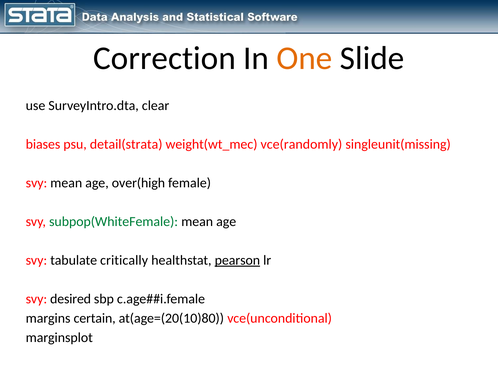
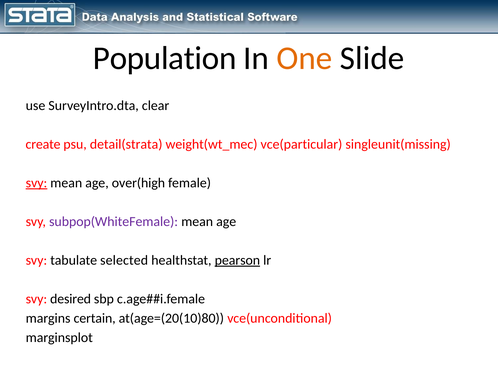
Correction: Correction -> Population
biases: biases -> create
vce(randomly: vce(randomly -> vce(particular
svy at (36, 183) underline: none -> present
subpop(WhiteFemale colour: green -> purple
critically: critically -> selected
